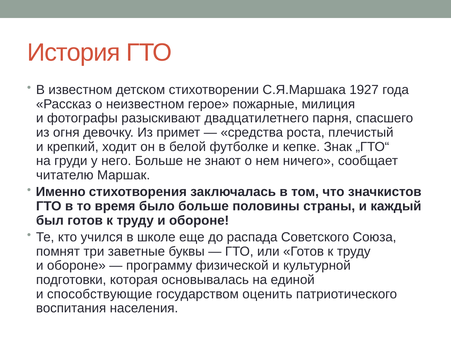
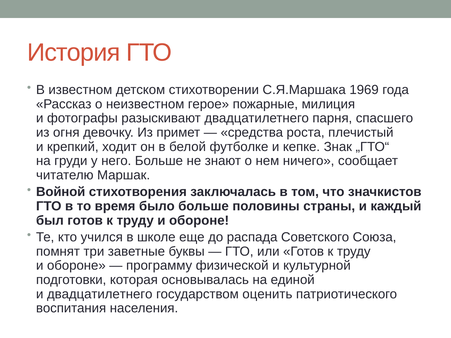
1927: 1927 -> 1969
Именно: Именно -> Войной
и способствующие: способствующие -> двадцатилетнего
